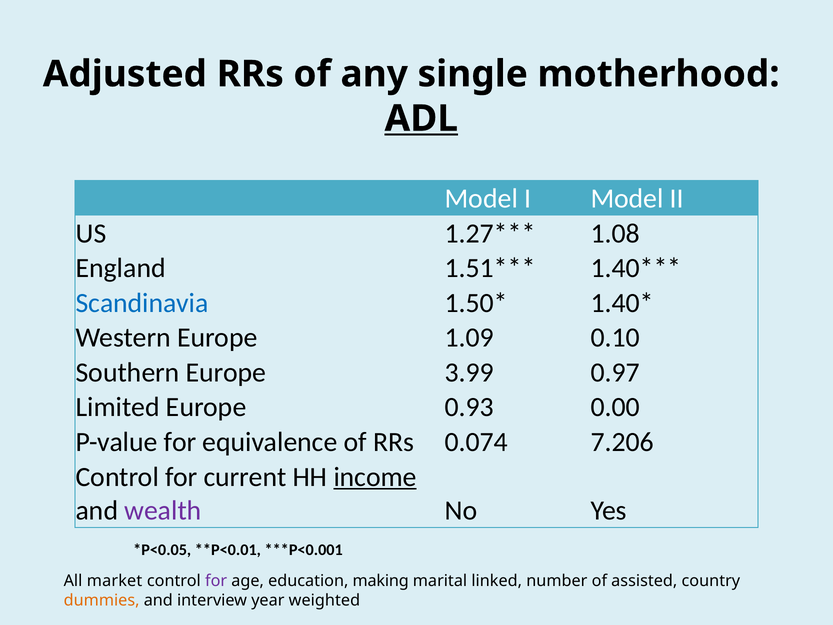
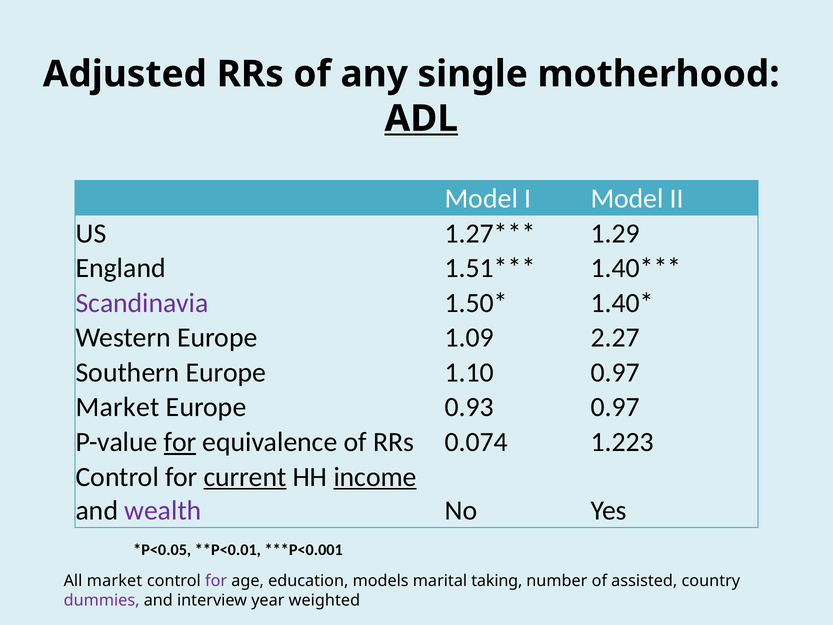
1.08: 1.08 -> 1.29
Scandinavia colour: blue -> purple
0.10: 0.10 -> 2.27
3.99: 3.99 -> 1.10
Limited at (118, 407): Limited -> Market
0.93 0.00: 0.00 -> 0.97
for at (180, 442) underline: none -> present
7.206: 7.206 -> 1.223
current underline: none -> present
making: making -> models
linked: linked -> taking
dummies colour: orange -> purple
